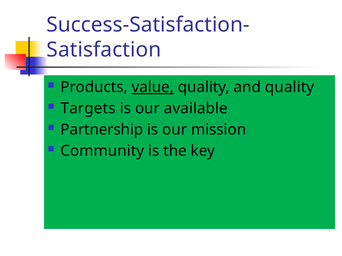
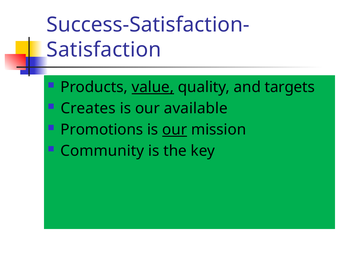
and quality: quality -> targets
Targets: Targets -> Creates
Partnership: Partnership -> Promotions
our at (175, 130) underline: none -> present
